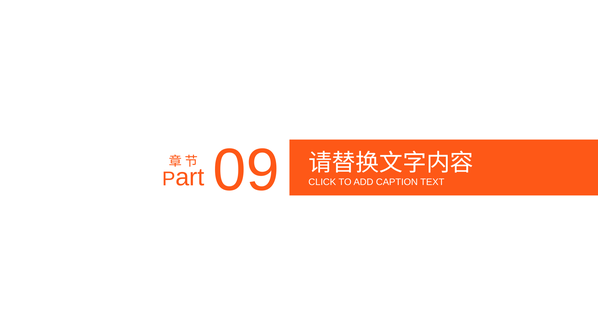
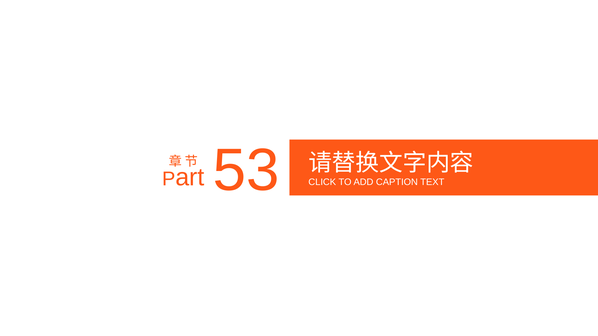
09: 09 -> 53
